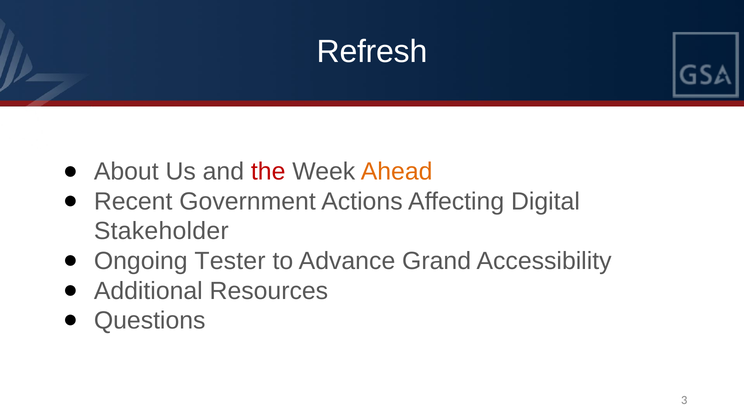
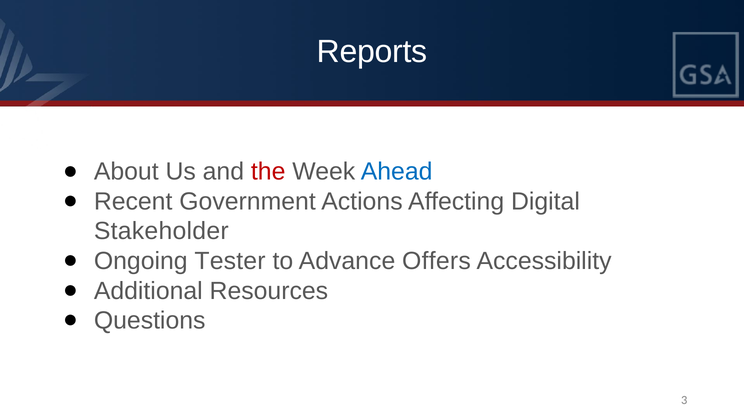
Refresh: Refresh -> Reports
Ahead colour: orange -> blue
Grand: Grand -> Offers
